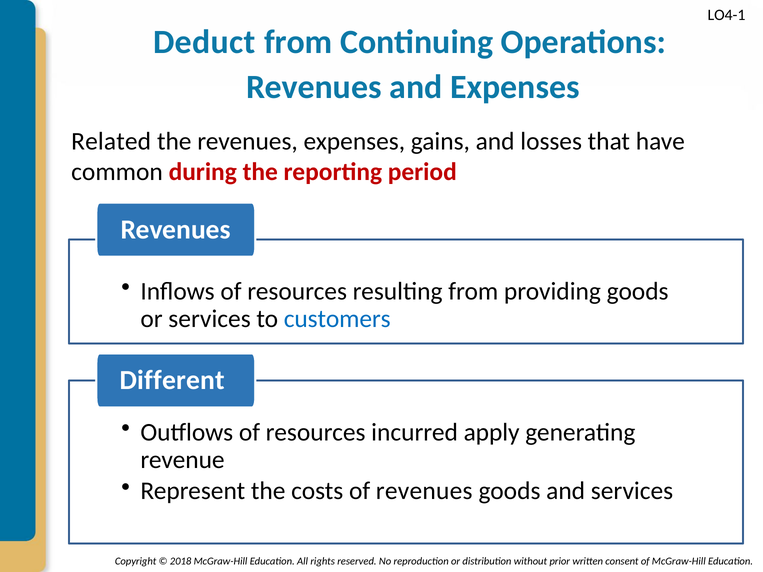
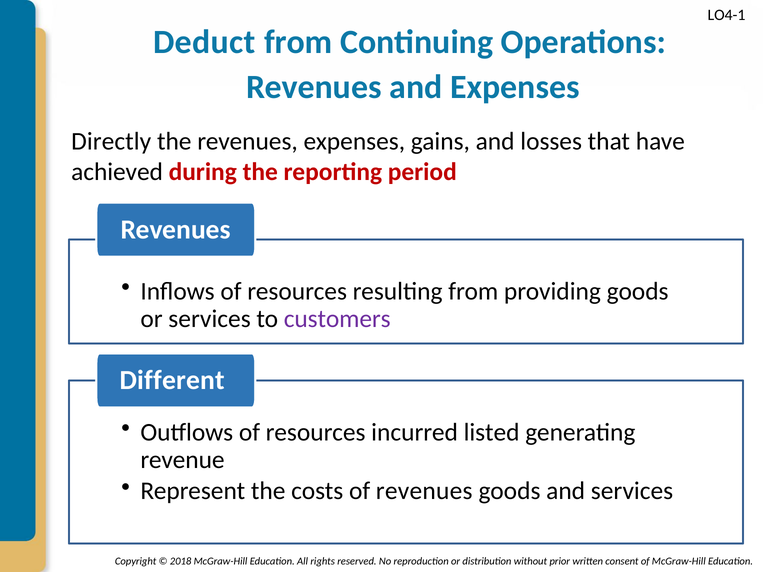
Related: Related -> Directly
common: common -> achieved
customers colour: blue -> purple
apply: apply -> listed
